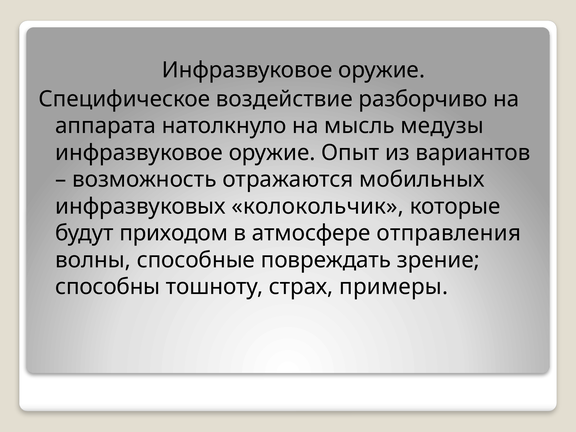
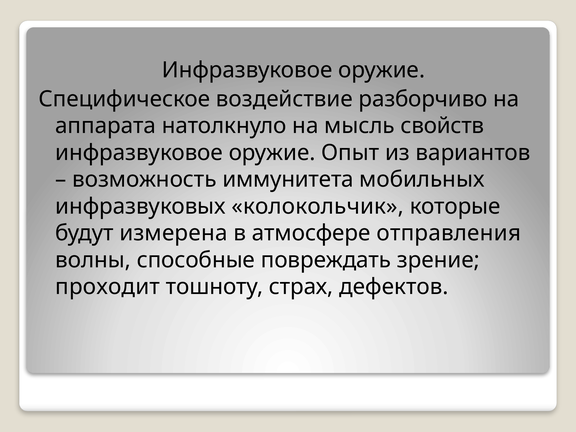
медузы: медузы -> свойств
отражаются: отражаются -> иммунитета
приходом: приходом -> измерена
способны: способны -> проходит
примеры: примеры -> дефектов
